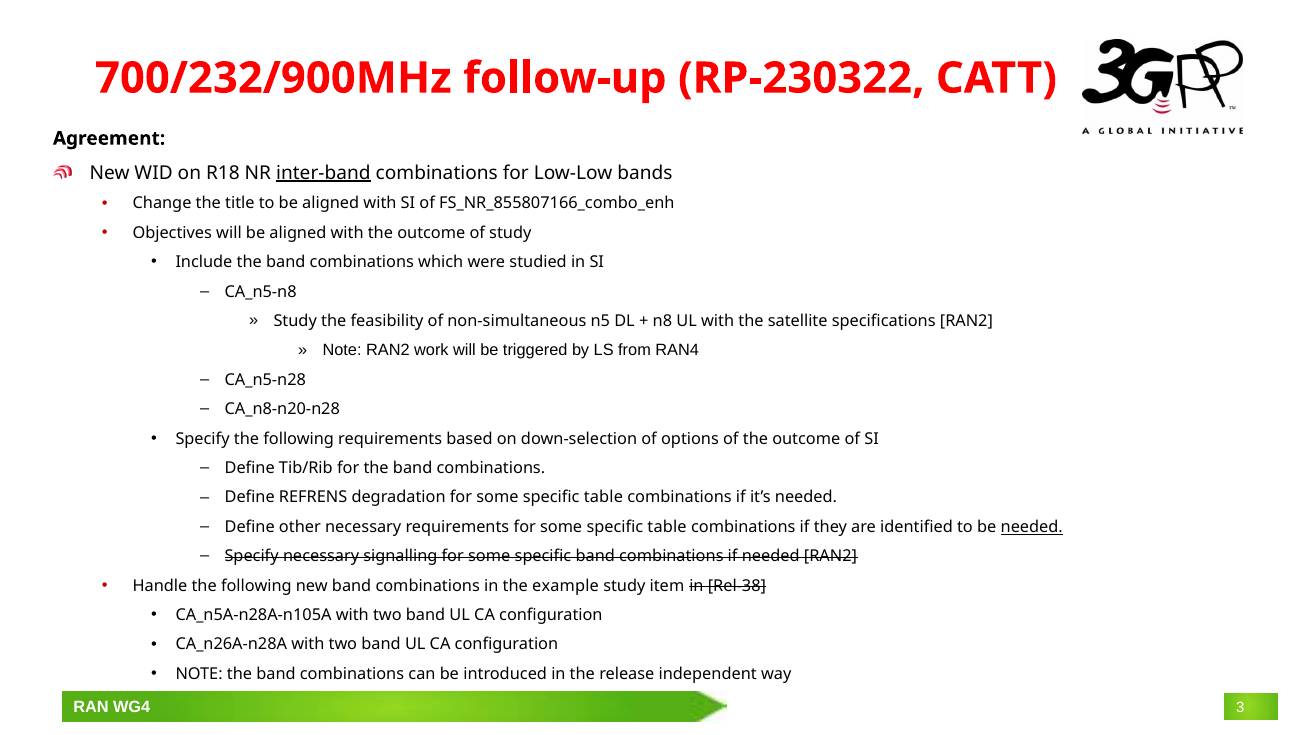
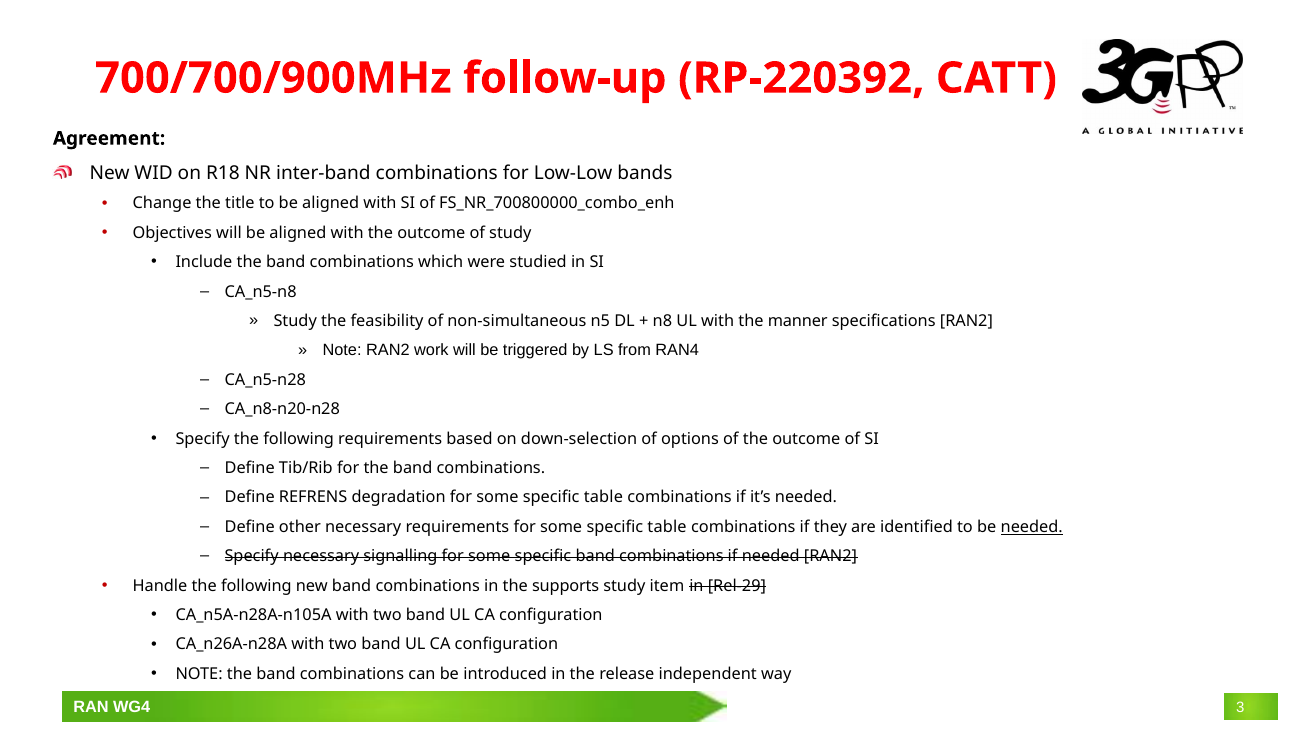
700/232/900MHz: 700/232/900MHz -> 700/700/900MHz
RP-230322: RP-230322 -> RP-220392
inter-band underline: present -> none
FS_NR_855807166_combo_enh: FS_NR_855807166_combo_enh -> FS_NR_700800000_combo_enh
satellite: satellite -> manner
example: example -> supports
Rel-38: Rel-38 -> Rel-29
